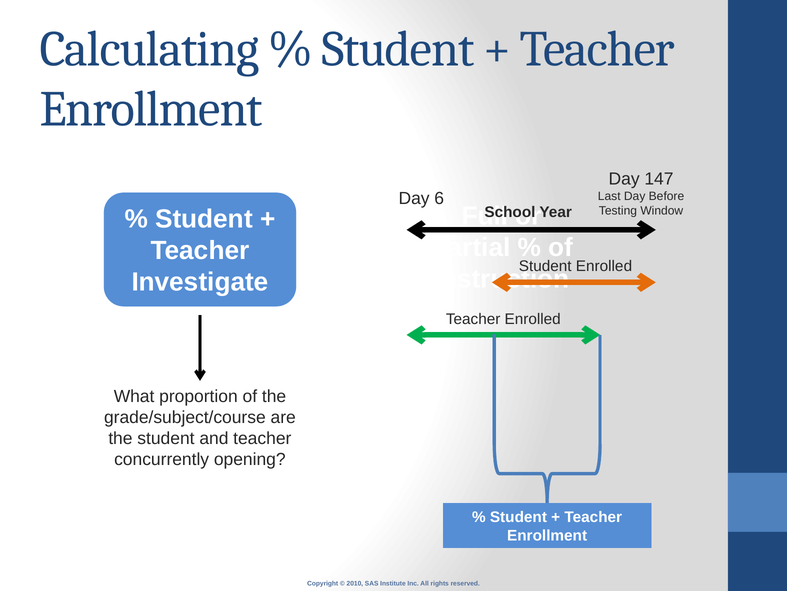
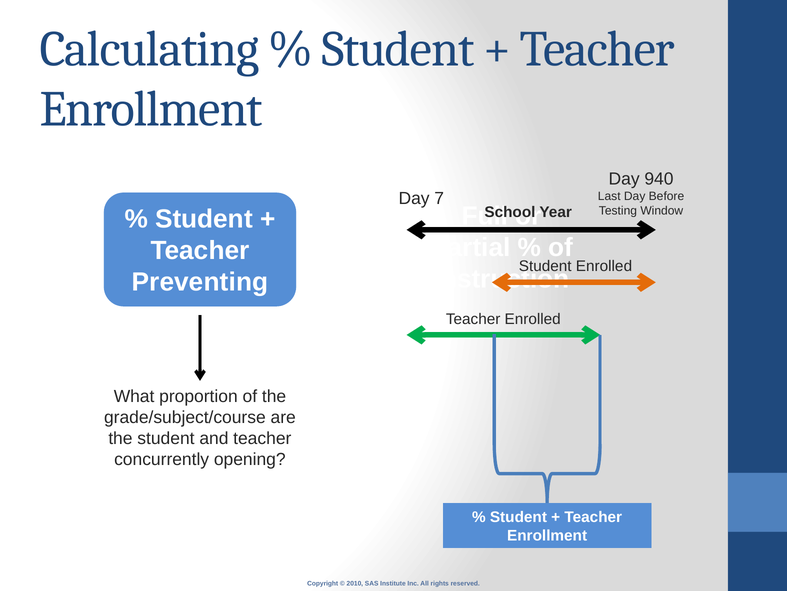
147: 147 -> 940
6: 6 -> 7
Investigate: Investigate -> Preventing
